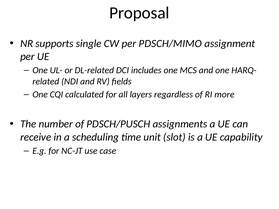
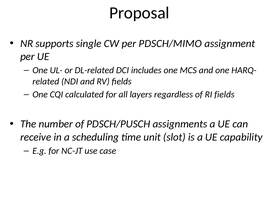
RI more: more -> fields
